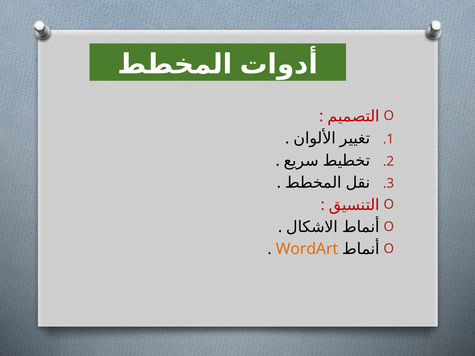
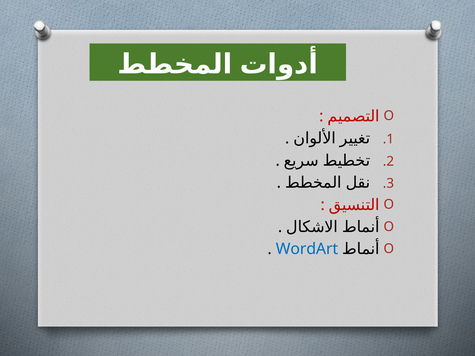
WordArt colour: orange -> blue
